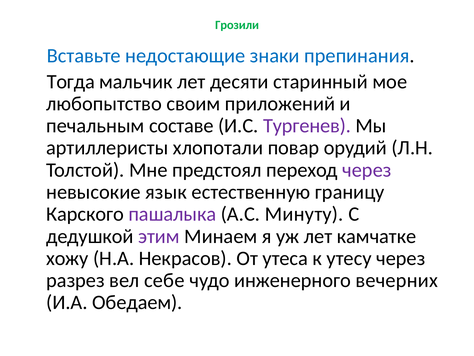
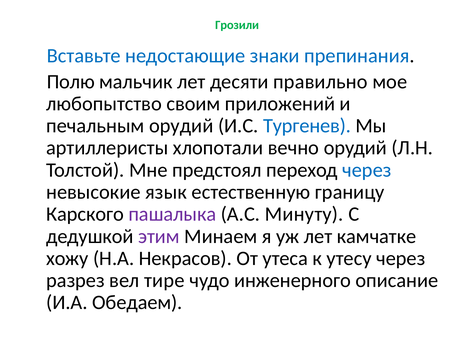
Тогда: Тогда -> Полю
старинный: старинный -> правильно
печальным составе: составе -> орудий
Тургенев colour: purple -> blue
повар: повар -> вечно
через at (367, 170) colour: purple -> blue
себе: себе -> тире
вечерних: вечерних -> описание
